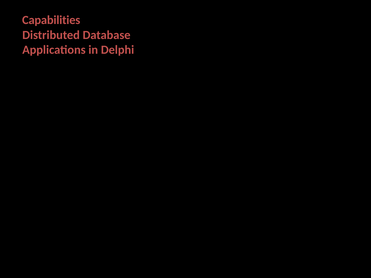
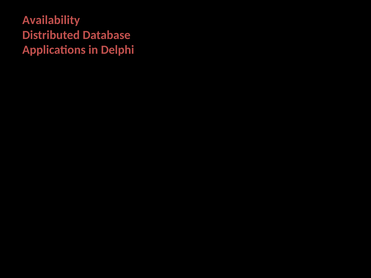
Capabilities: Capabilities -> Availability
